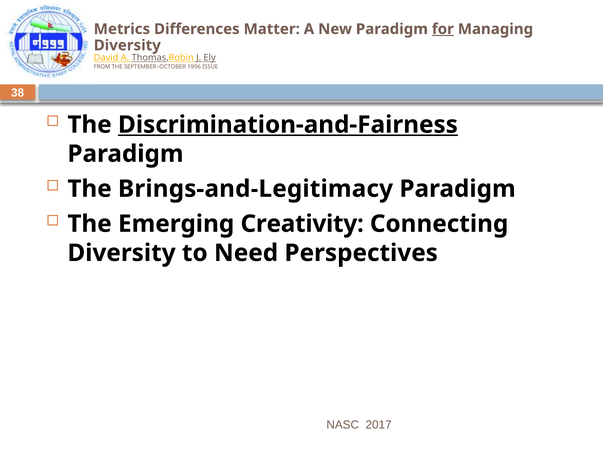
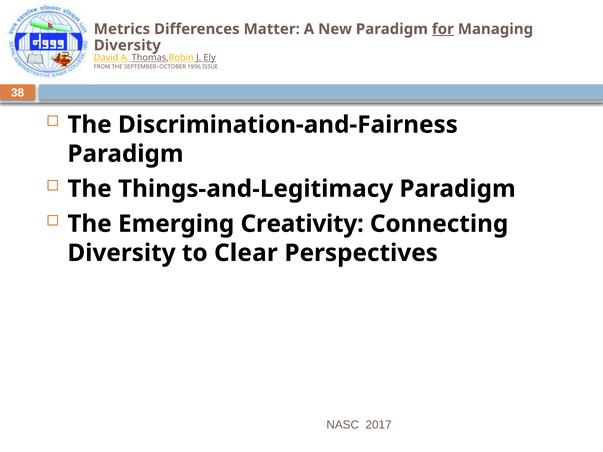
Discrimination-and-Fairness underline: present -> none
Brings-and-Legitimacy: Brings-and-Legitimacy -> Things-and-Legitimacy
Need: Need -> Clear
